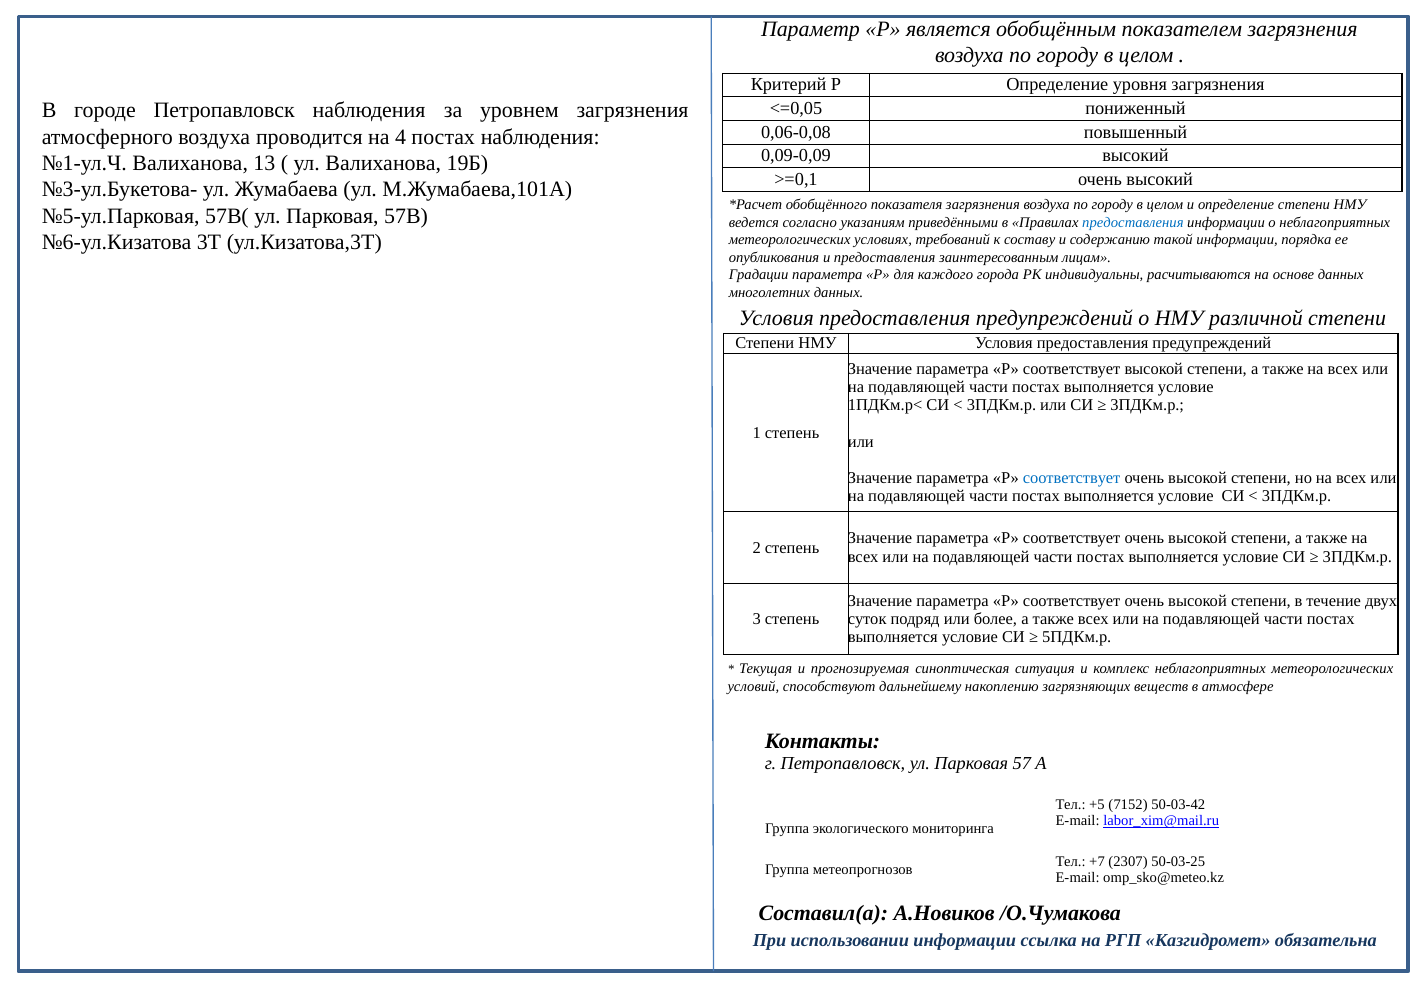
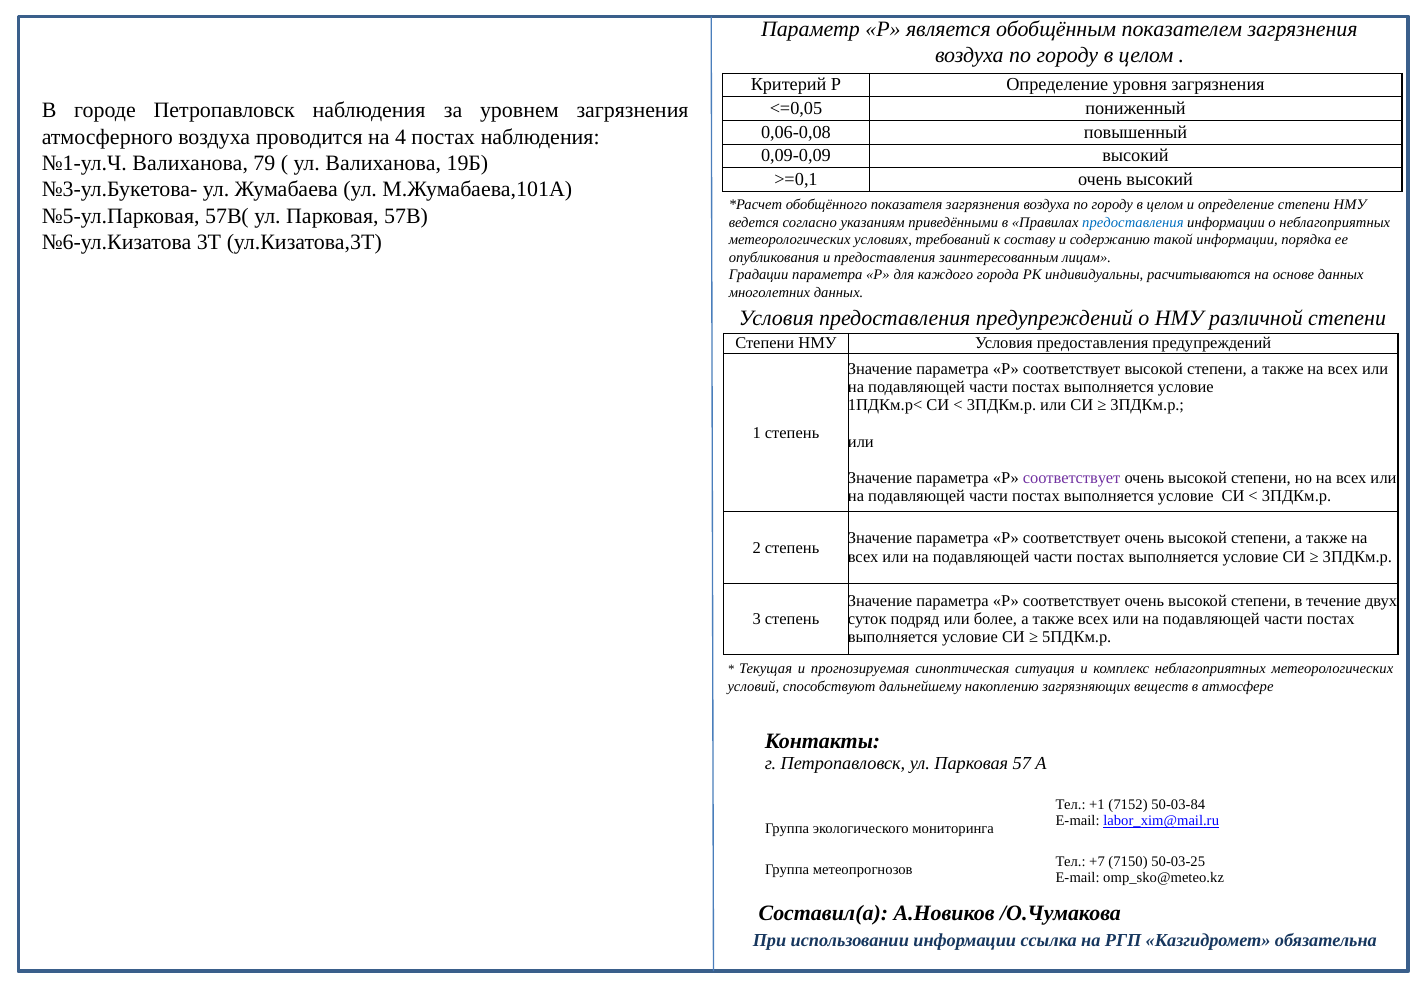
13: 13 -> 79
соответствует at (1072, 478) colour: blue -> purple
+5: +5 -> +1
50-03-42: 50-03-42 -> 50-03-84
2307: 2307 -> 7150
